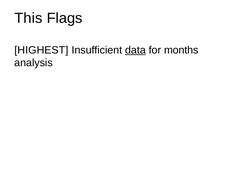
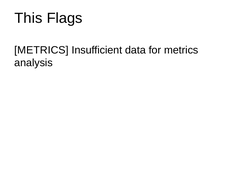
HIGHEST at (41, 50): HIGHEST -> METRICS
data underline: present -> none
for months: months -> metrics
